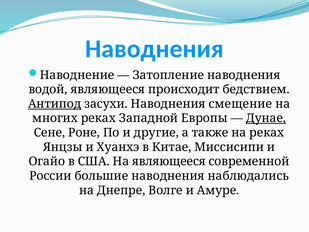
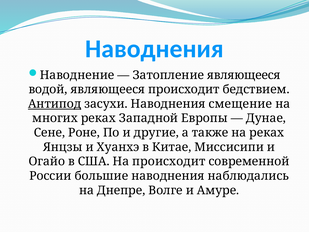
Затопление наводнения: наводнения -> являющееся
Дунае underline: present -> none
На являющееся: являющееся -> происходит
